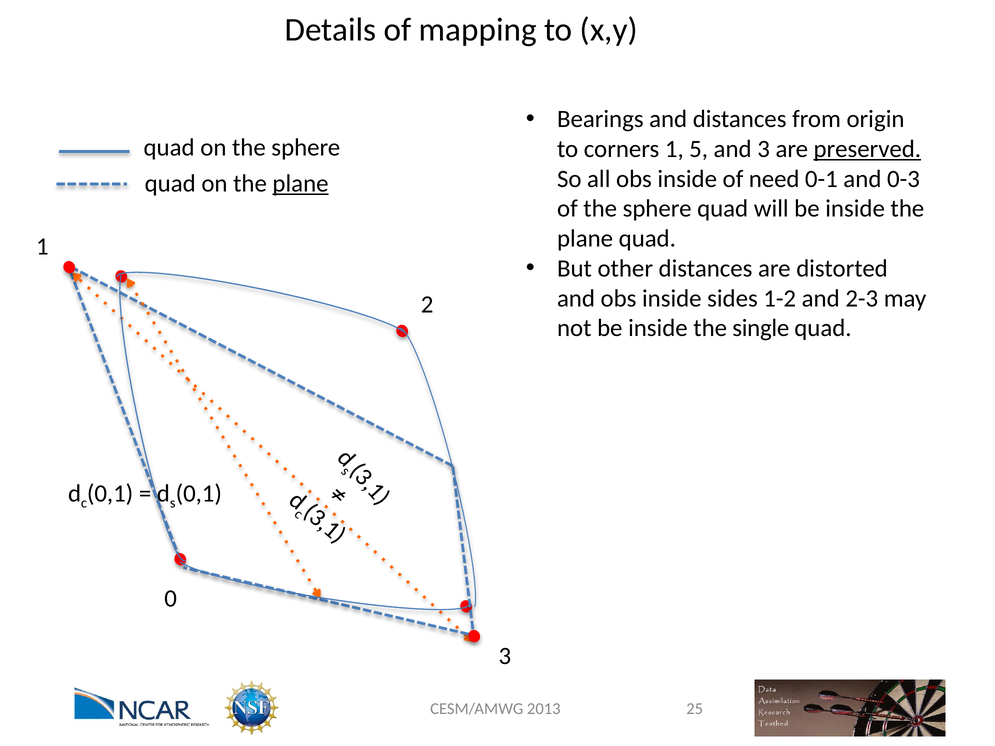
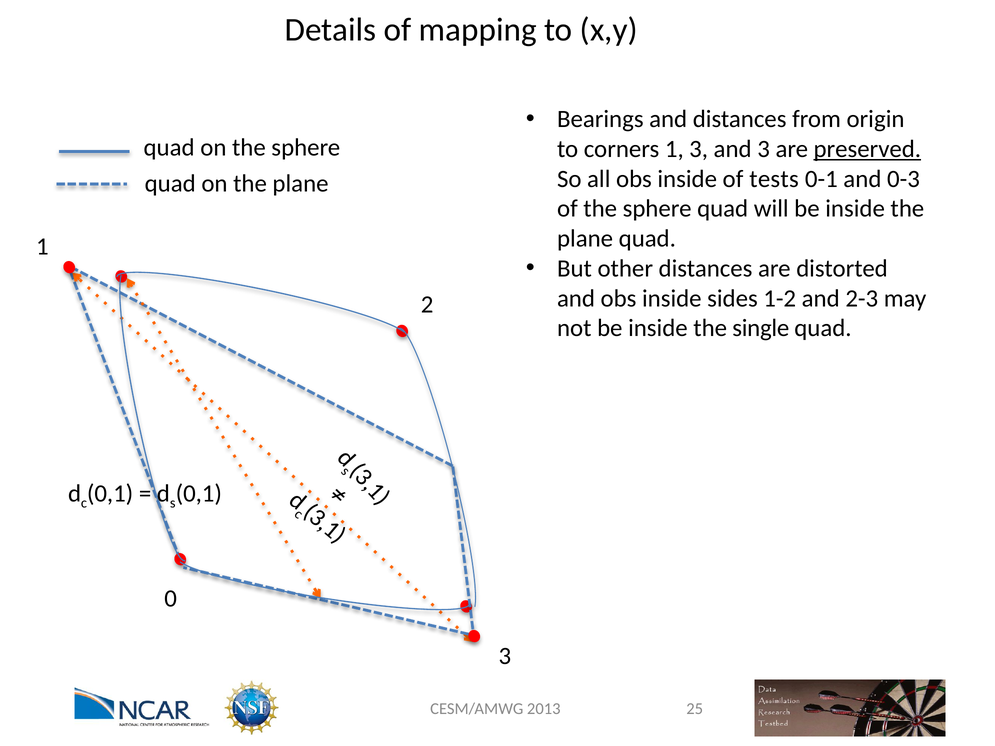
1 5: 5 -> 3
need: need -> tests
plane at (301, 184) underline: present -> none
